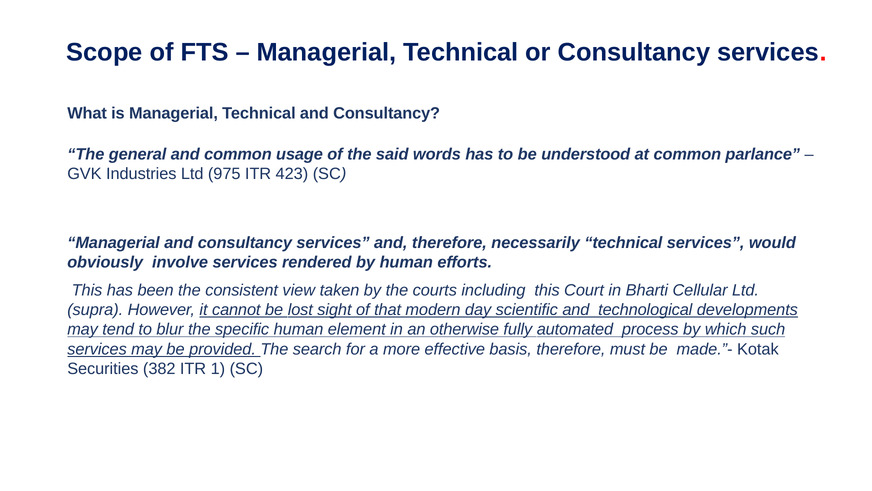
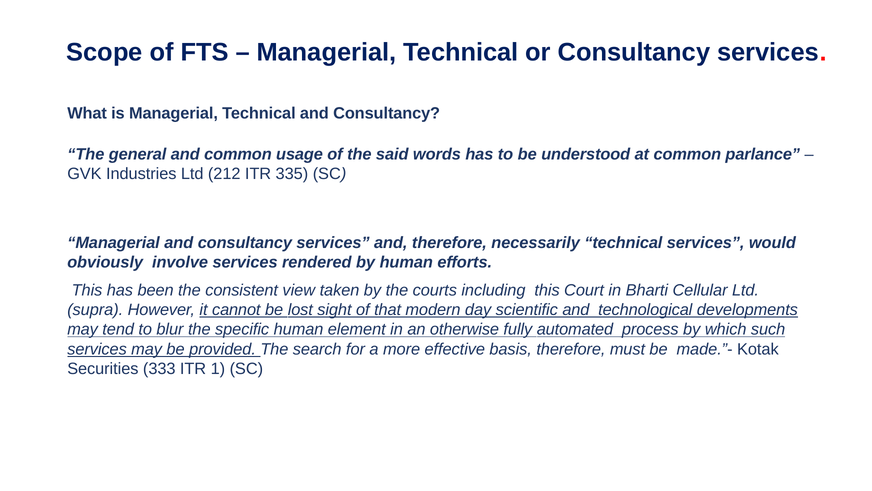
975: 975 -> 212
423: 423 -> 335
382: 382 -> 333
